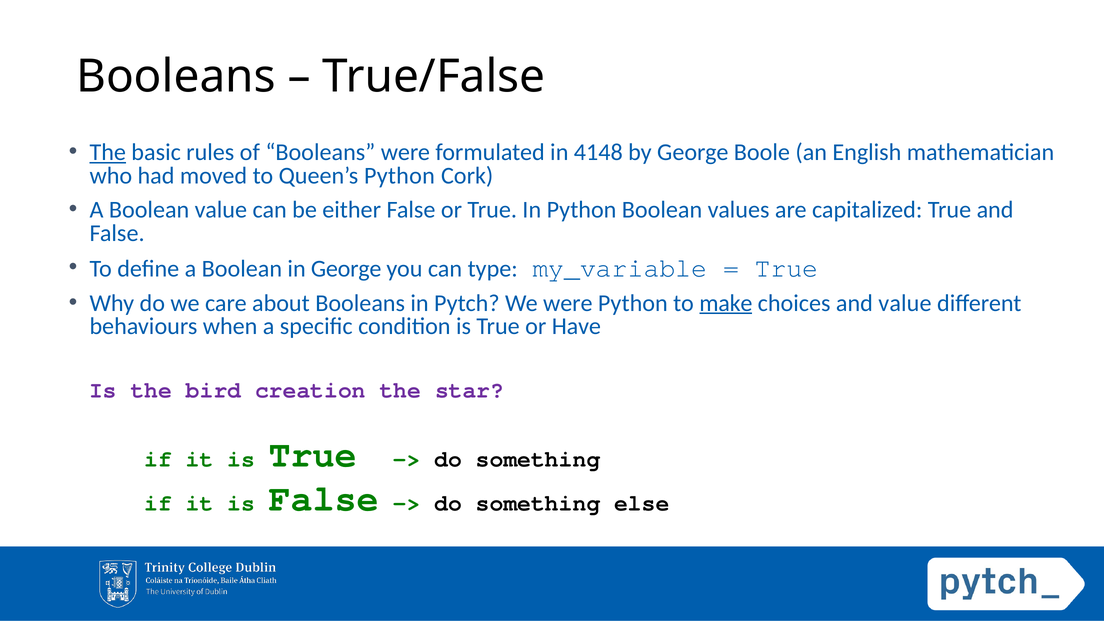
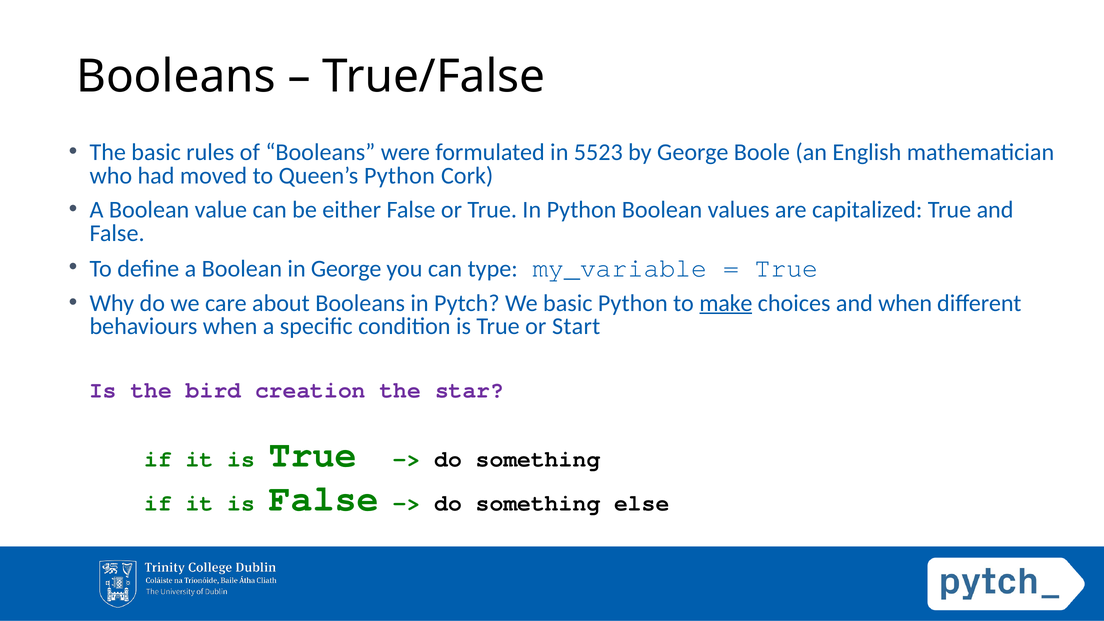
The at (108, 152) underline: present -> none
4148: 4148 -> 5523
We were: were -> basic
and value: value -> when
Have: Have -> Start
